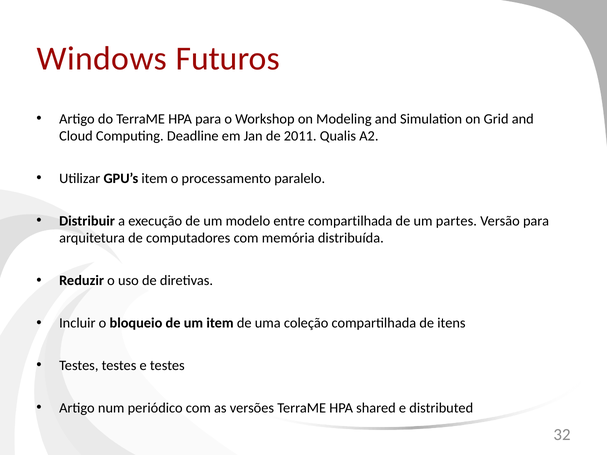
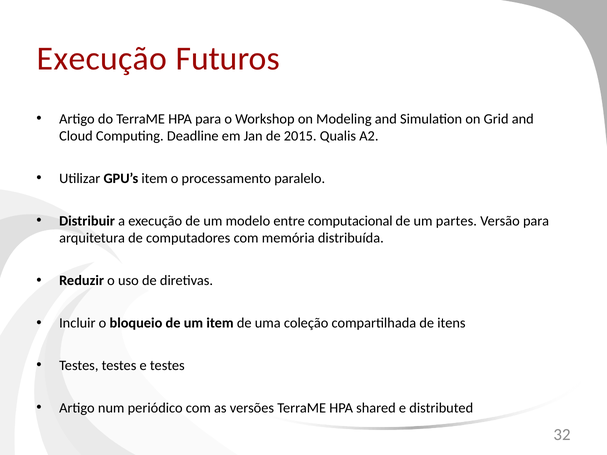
Windows at (102, 59): Windows -> Execução
2011: 2011 -> 2015
entre compartilhada: compartilhada -> computacional
